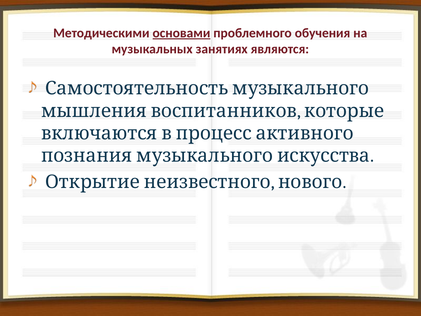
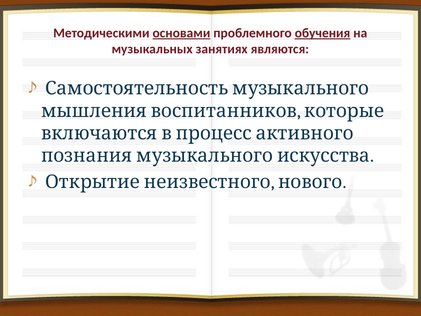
обучения underline: none -> present
